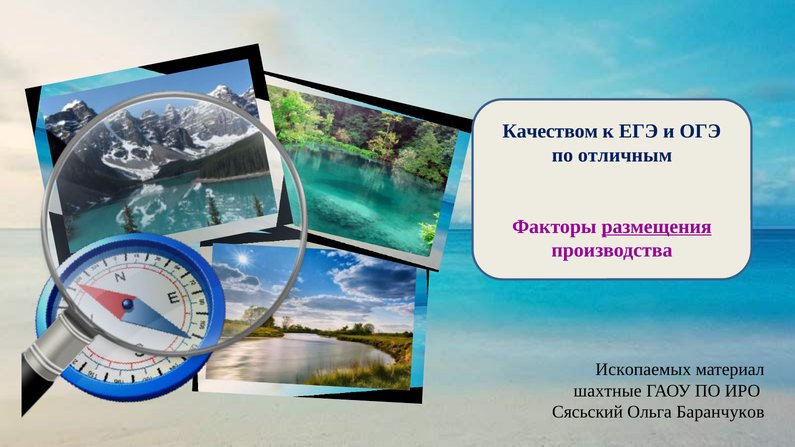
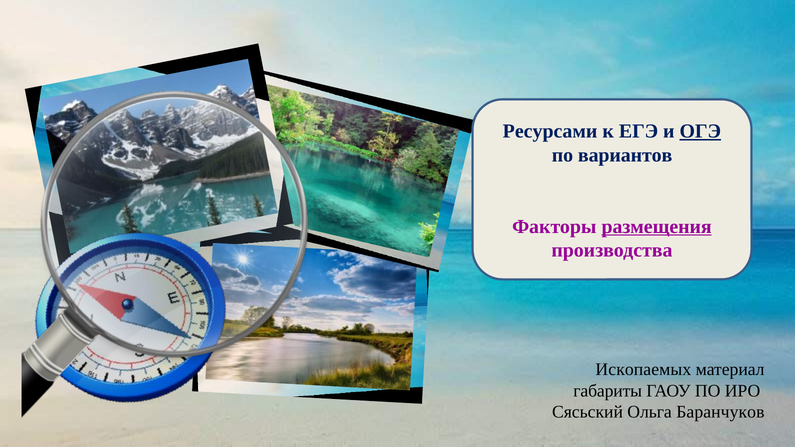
Качеством: Качеством -> Ресурсами
ОГЭ underline: none -> present
отличным: отличным -> вариантов
шахтные: шахтные -> габариты
